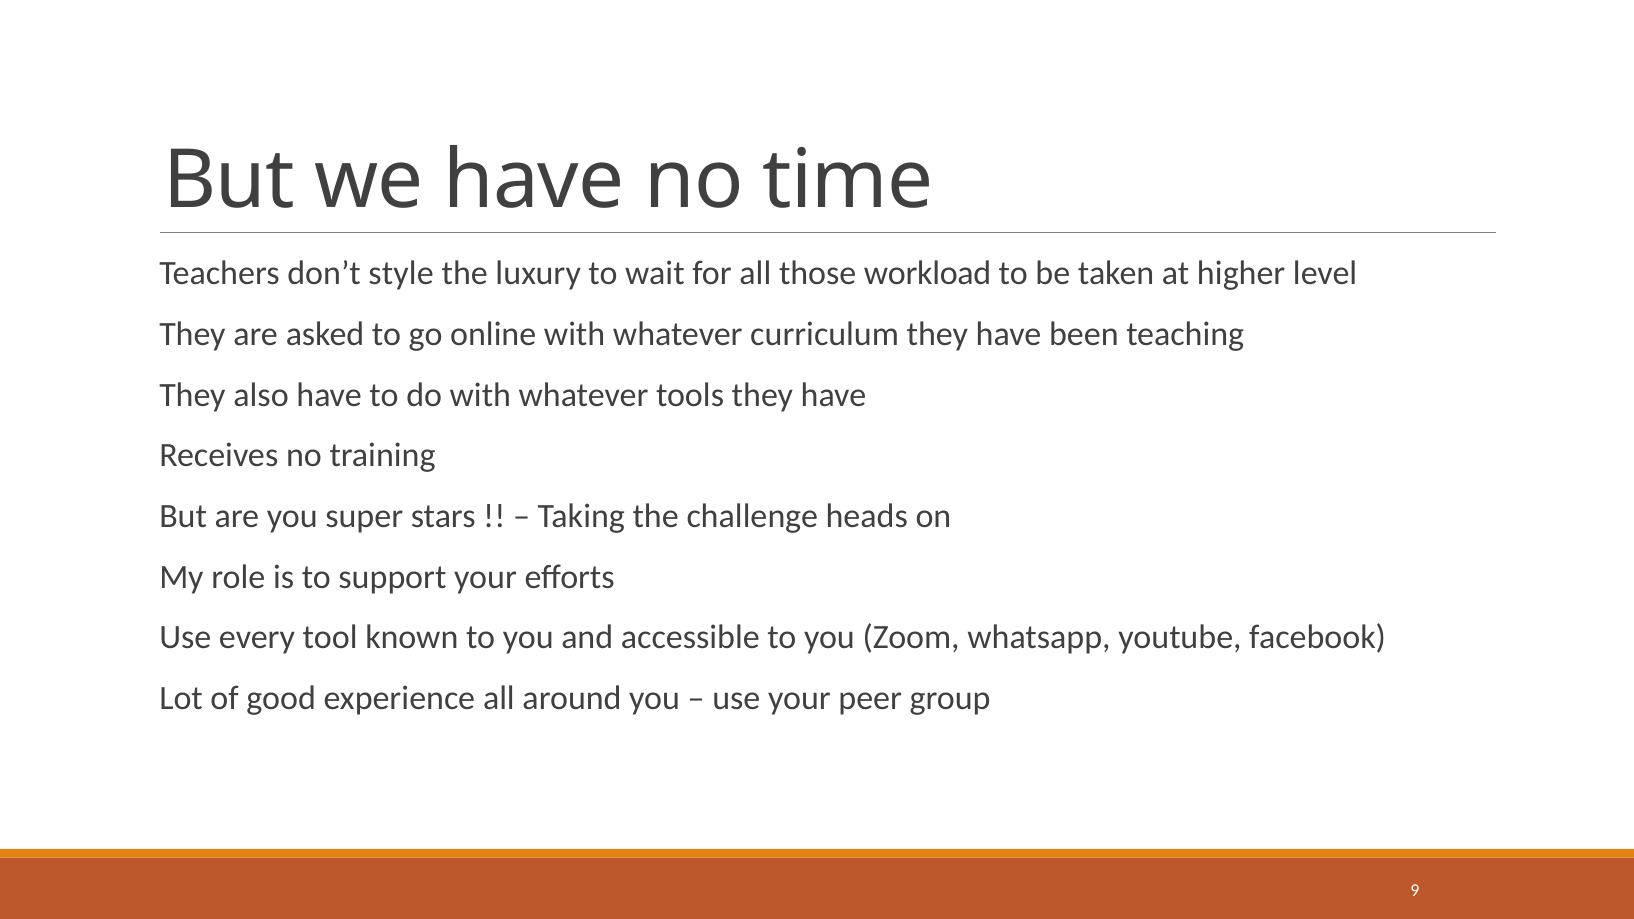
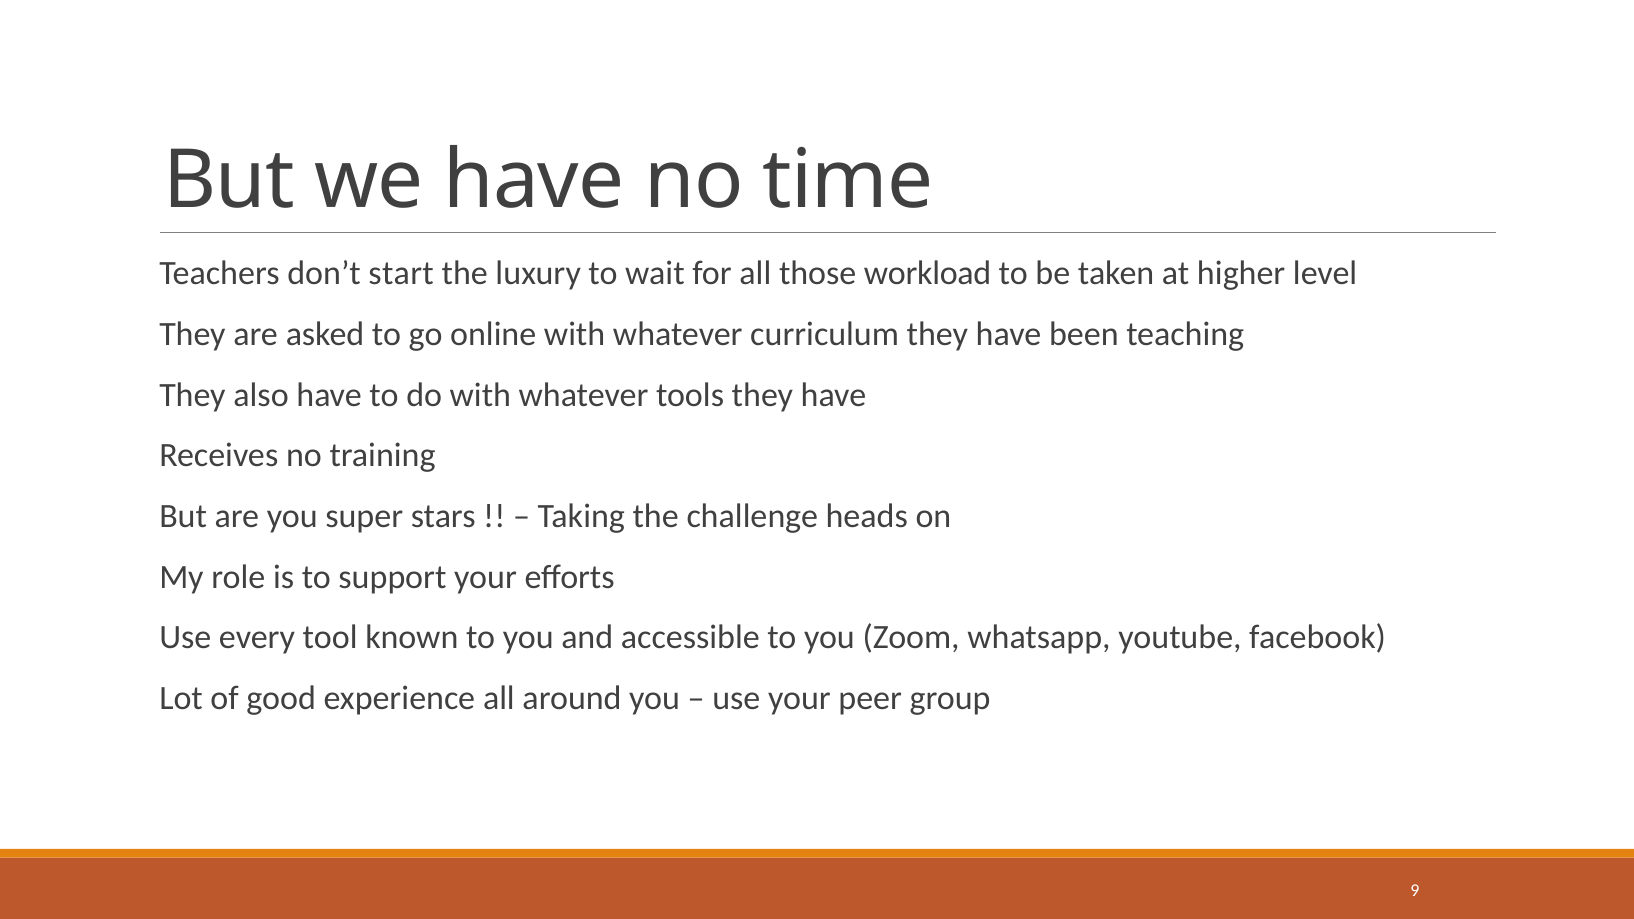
style: style -> start
